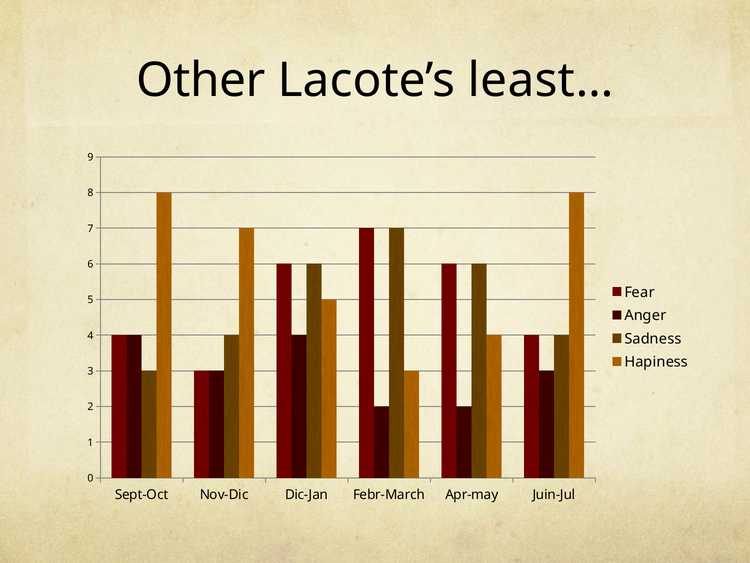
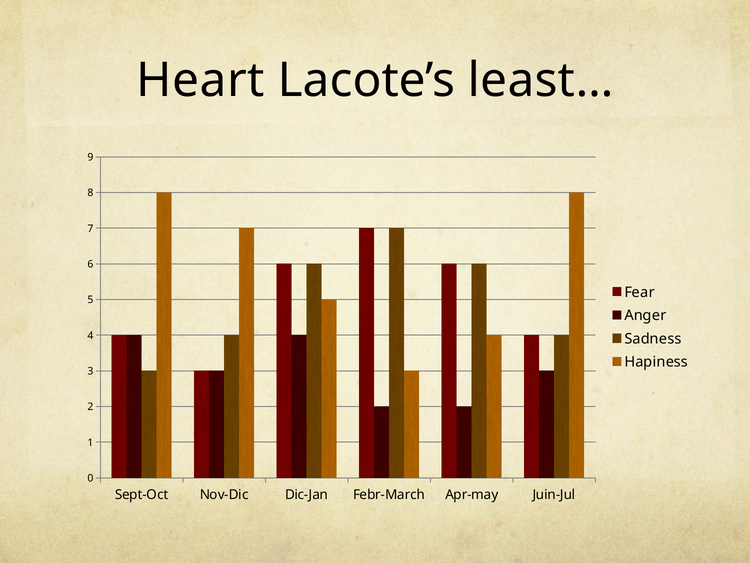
Other: Other -> Heart
